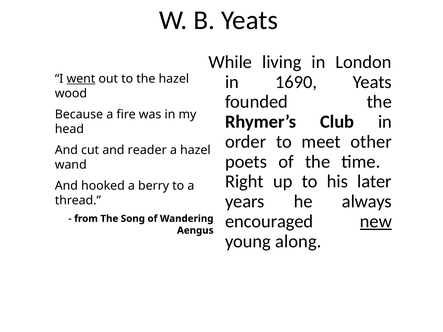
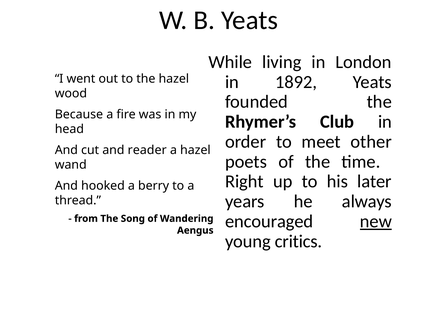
1690: 1690 -> 1892
went underline: present -> none
along: along -> critics
